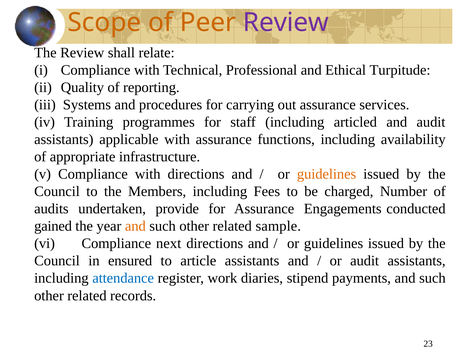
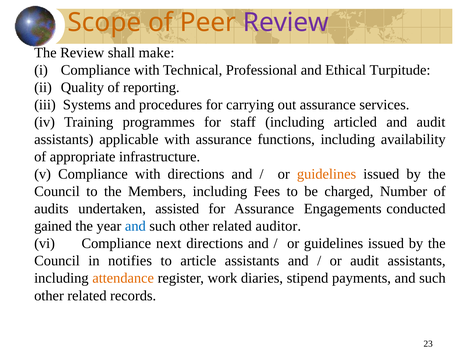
relate: relate -> make
provide: provide -> assisted
and at (135, 226) colour: orange -> blue
sample: sample -> auditor
ensured: ensured -> notifies
attendance colour: blue -> orange
